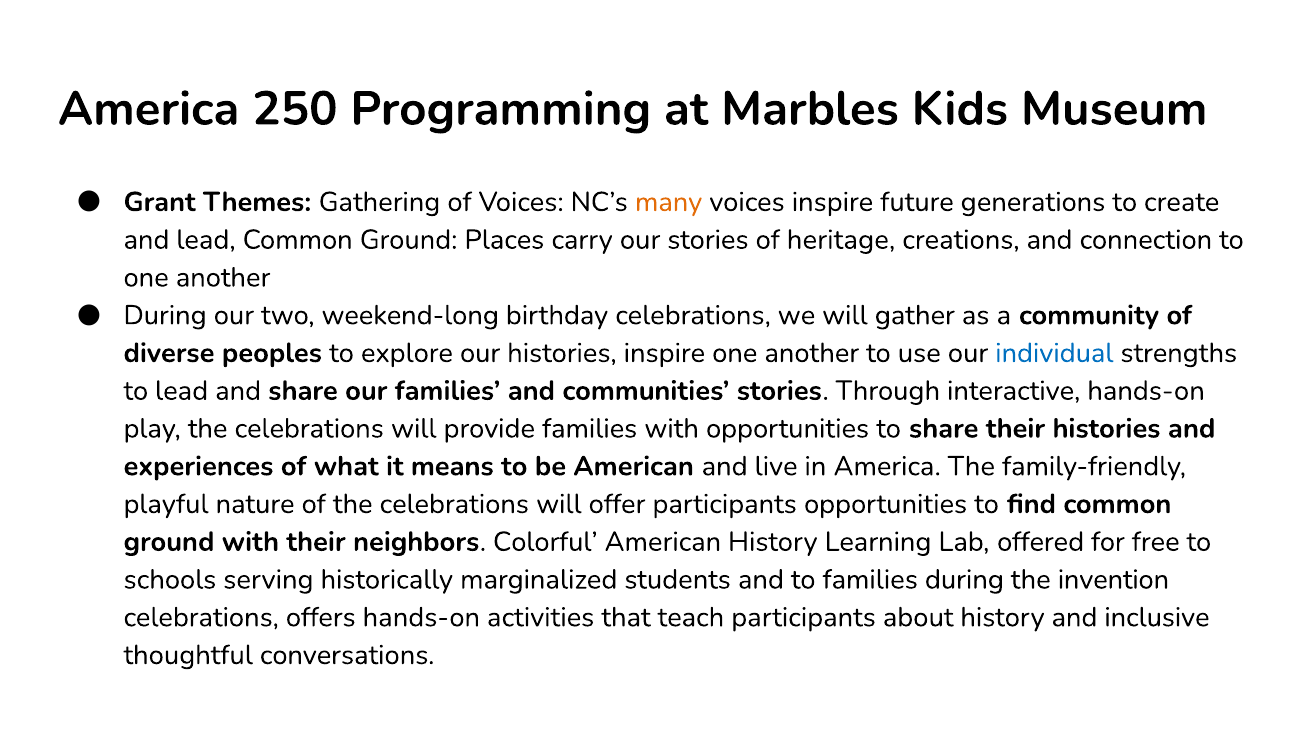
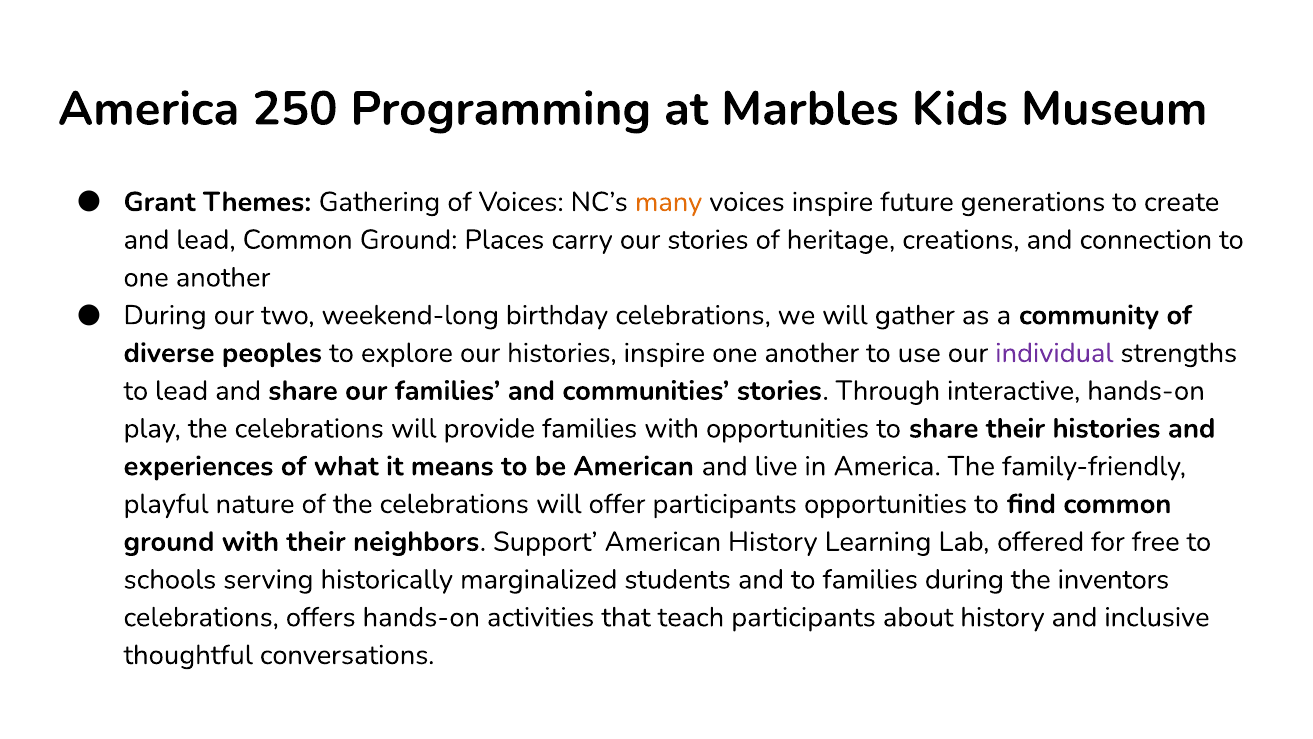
individual colour: blue -> purple
Colorful: Colorful -> Support
invention: invention -> inventors
